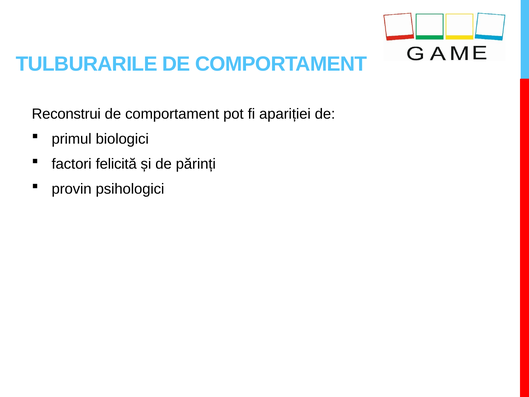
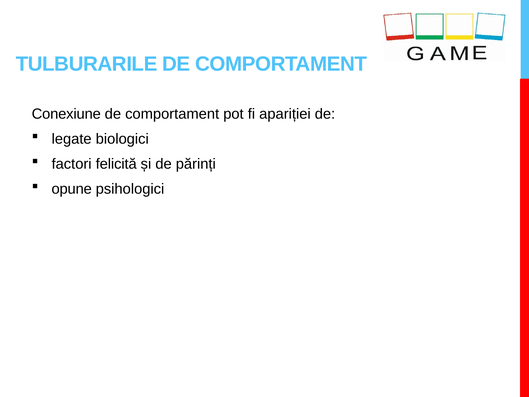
Reconstrui: Reconstrui -> Conexiune
primul: primul -> legate
provin: provin -> opune
